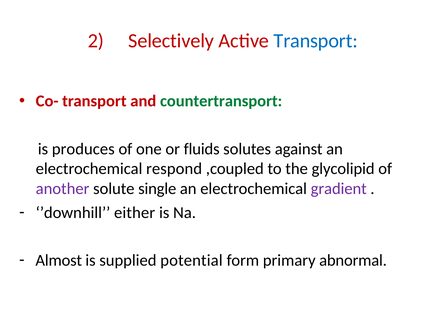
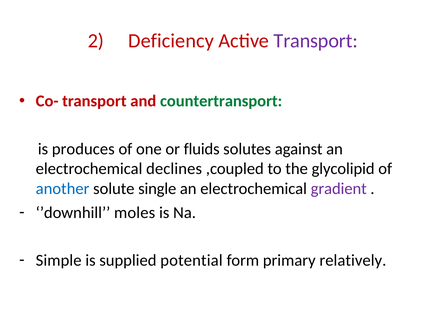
Selectively: Selectively -> Deficiency
Transport at (316, 41) colour: blue -> purple
respond: respond -> declines
another colour: purple -> blue
either: either -> moles
Almost: Almost -> Simple
abnormal: abnormal -> relatively
